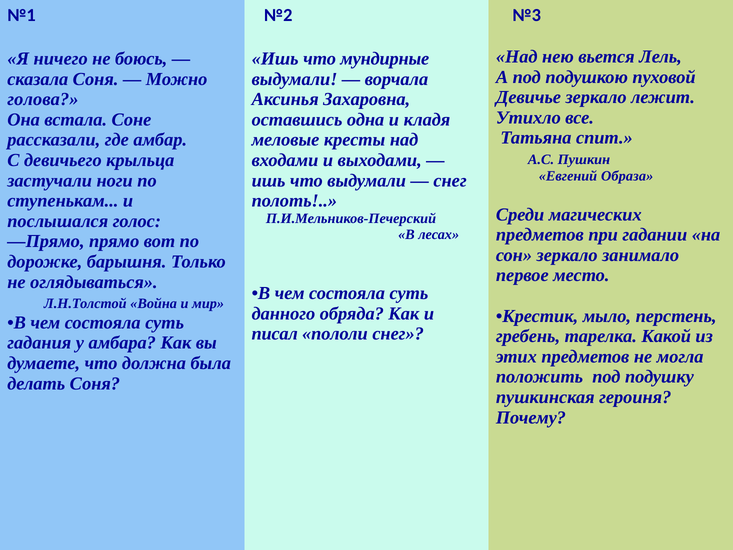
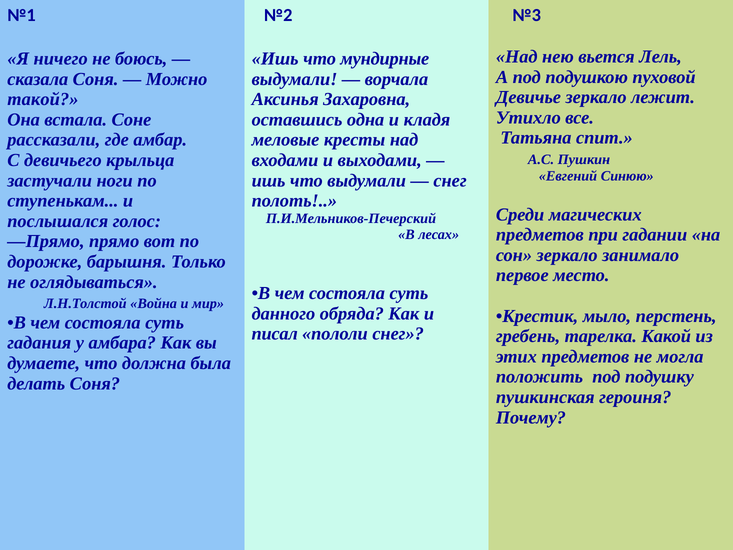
голова: голова -> такой
Образа: Образа -> Синюю
